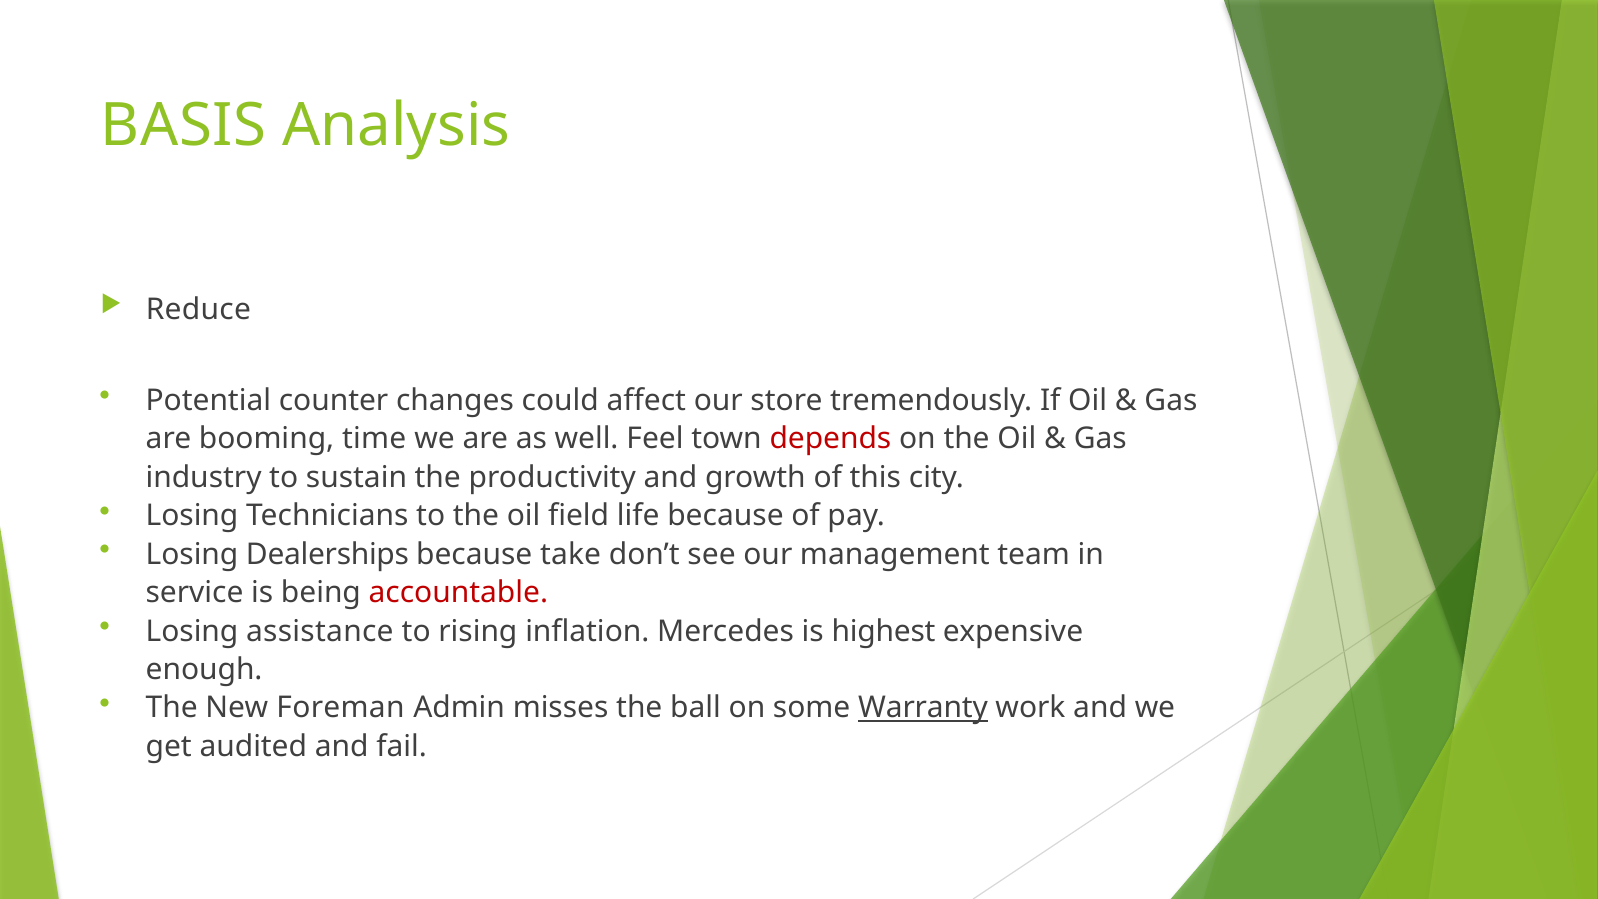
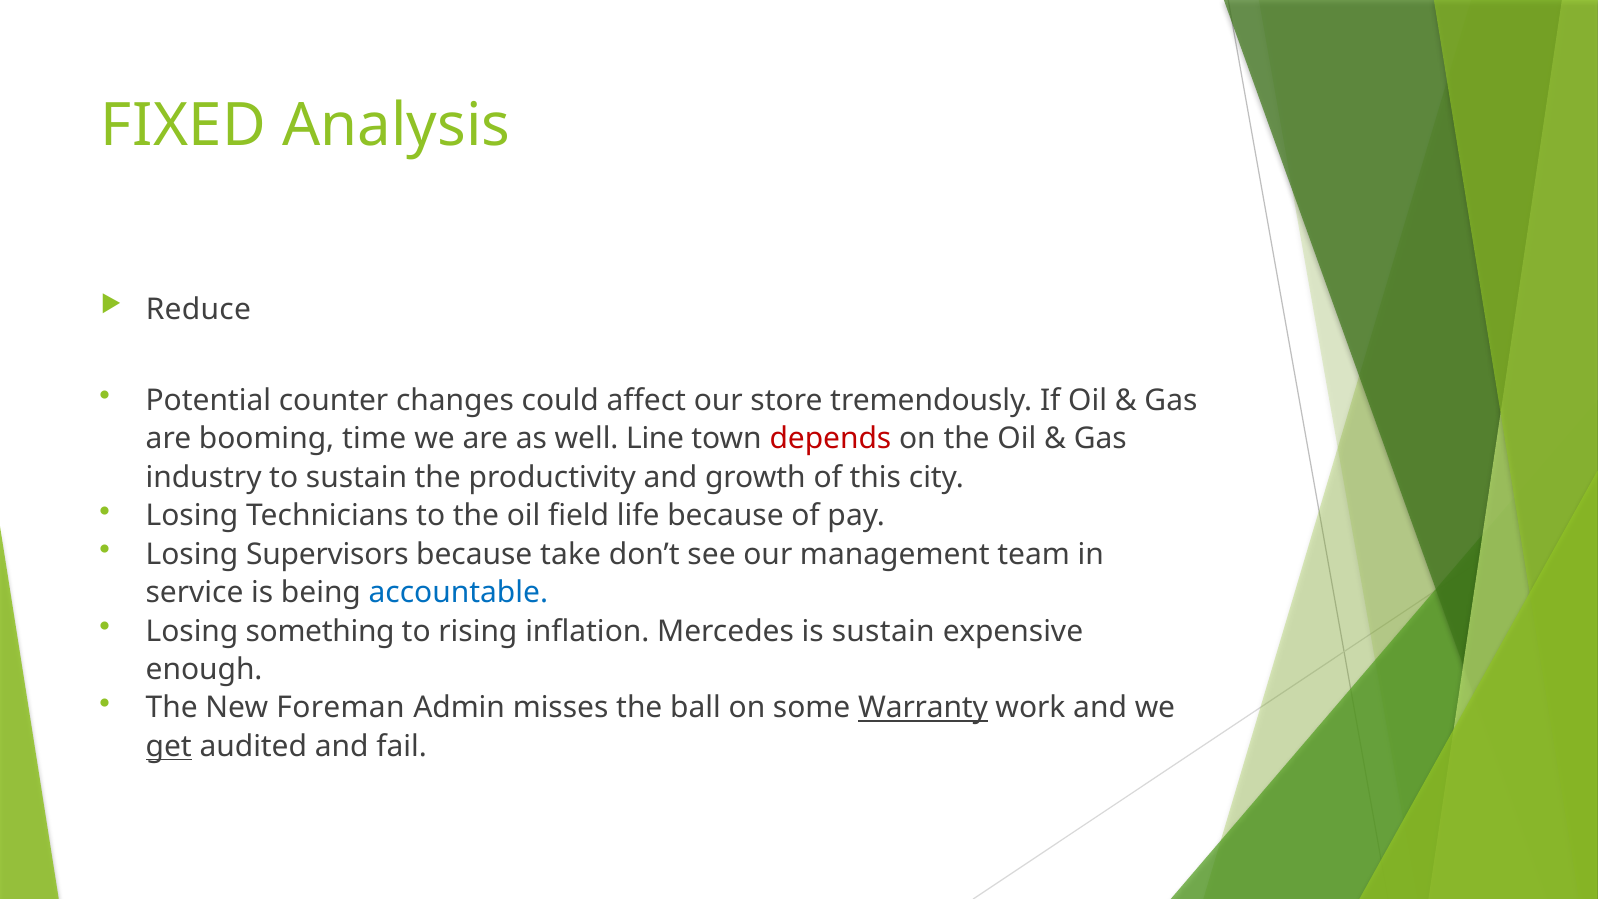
BASIS: BASIS -> FIXED
Feel: Feel -> Line
Dealerships: Dealerships -> Supervisors
accountable colour: red -> blue
assistance: assistance -> something
is highest: highest -> sustain
get underline: none -> present
